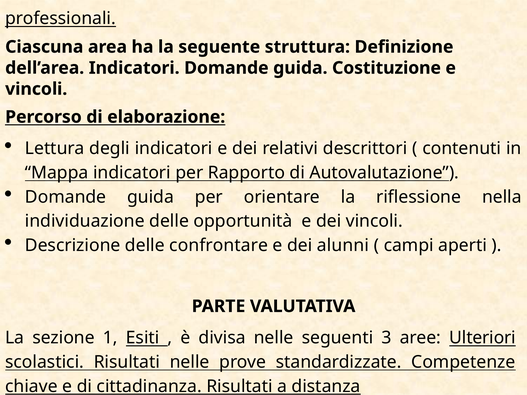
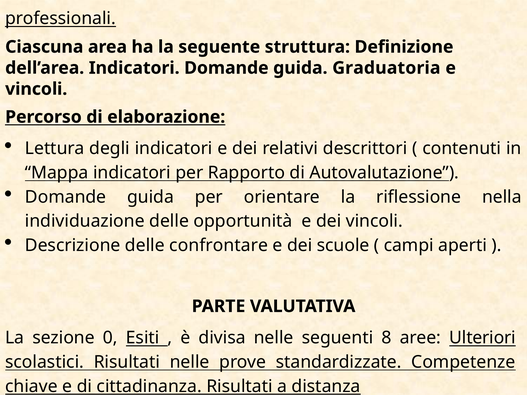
Costituzione: Costituzione -> Graduatoria
alunni: alunni -> scuole
1: 1 -> 0
3: 3 -> 8
